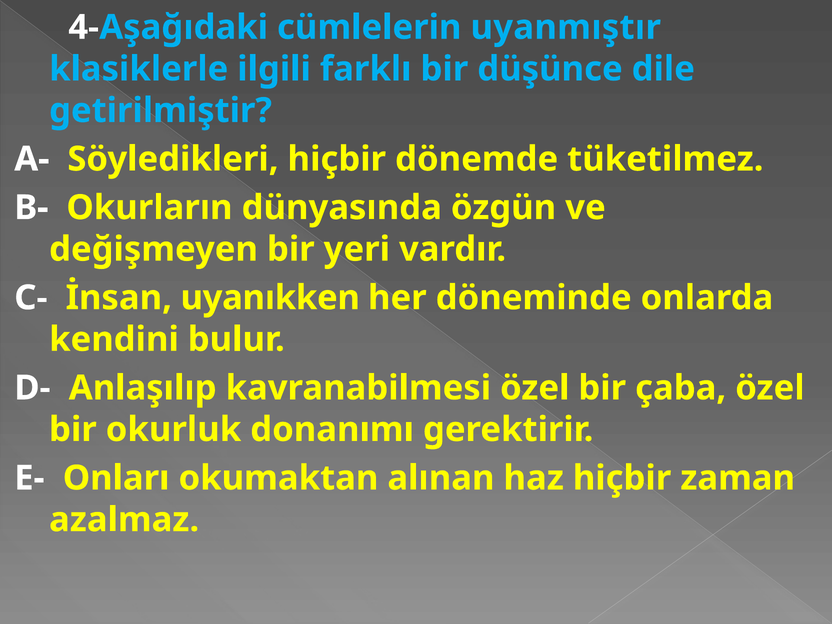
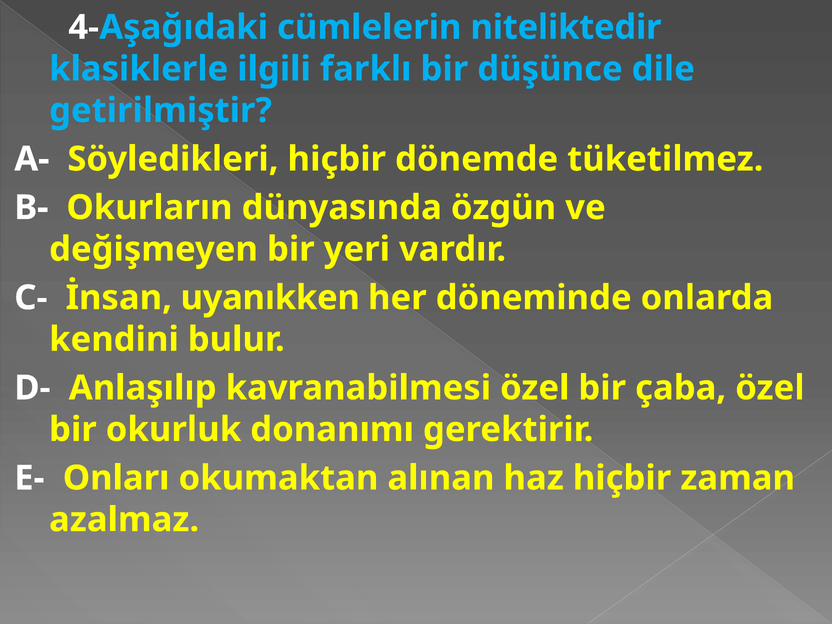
uyanmıştır: uyanmıştır -> niteliktedir
